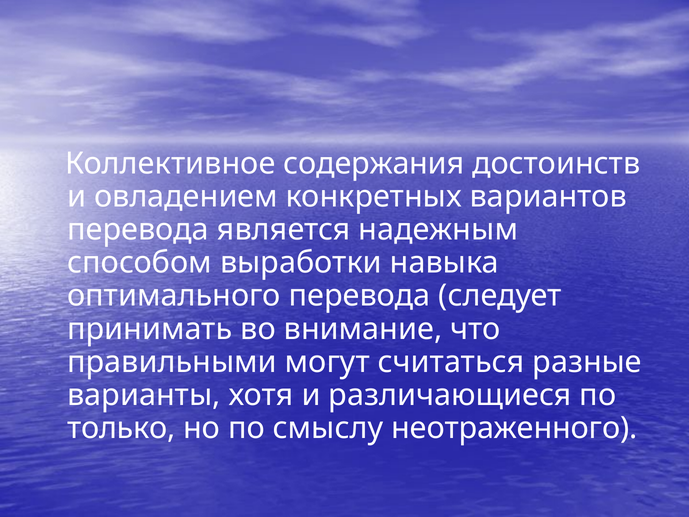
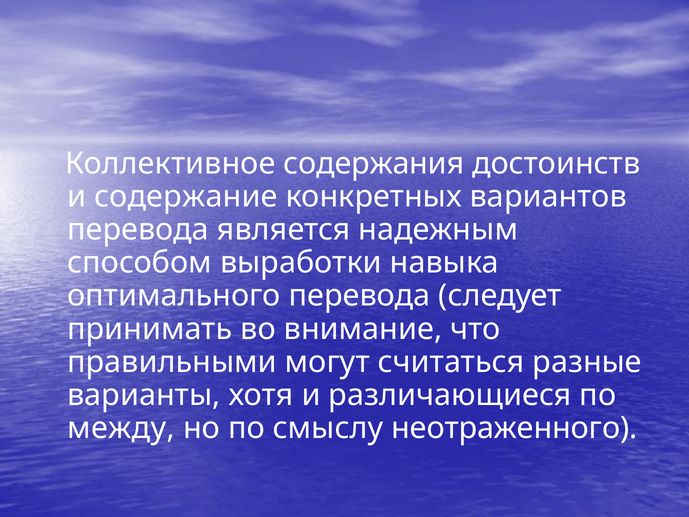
овладением: овладением -> содержание
только: только -> между
